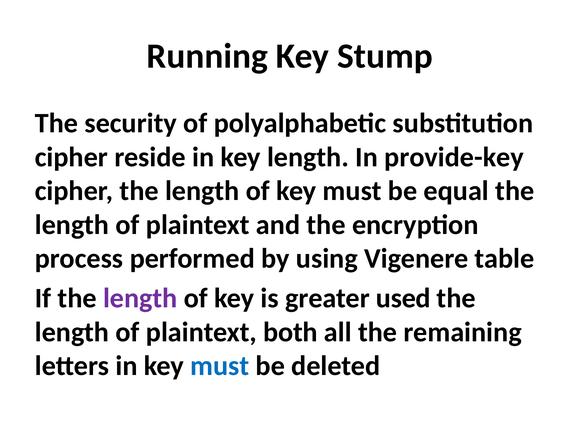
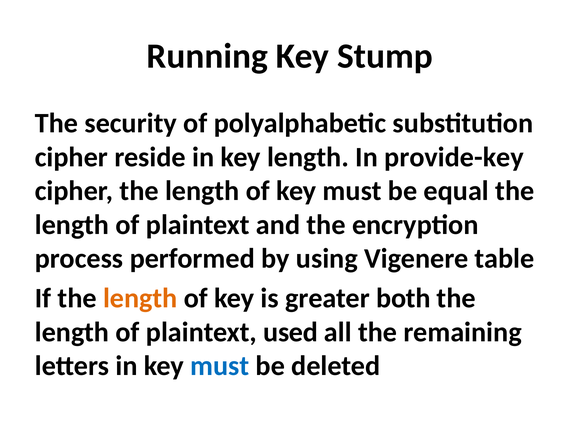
length at (140, 298) colour: purple -> orange
used: used -> both
both: both -> used
